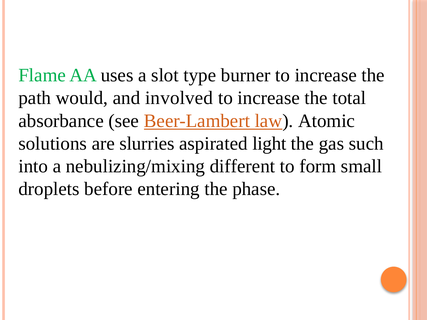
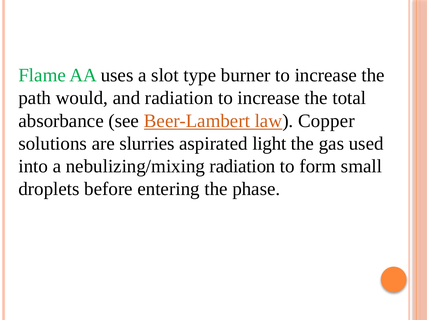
and involved: involved -> radiation
Atomic: Atomic -> Copper
such: such -> used
nebulizing/mixing different: different -> radiation
